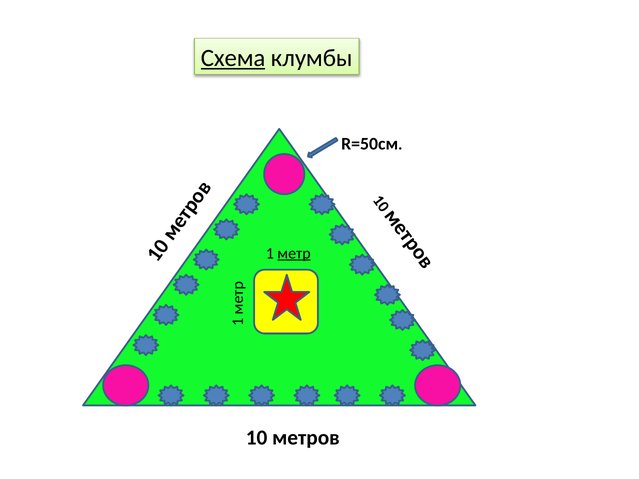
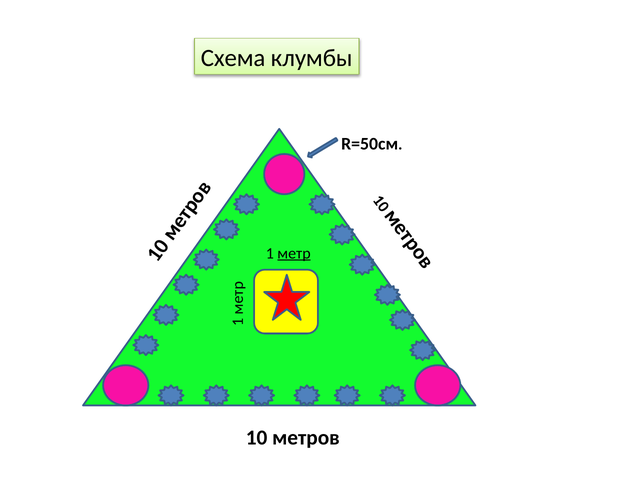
Схема underline: present -> none
